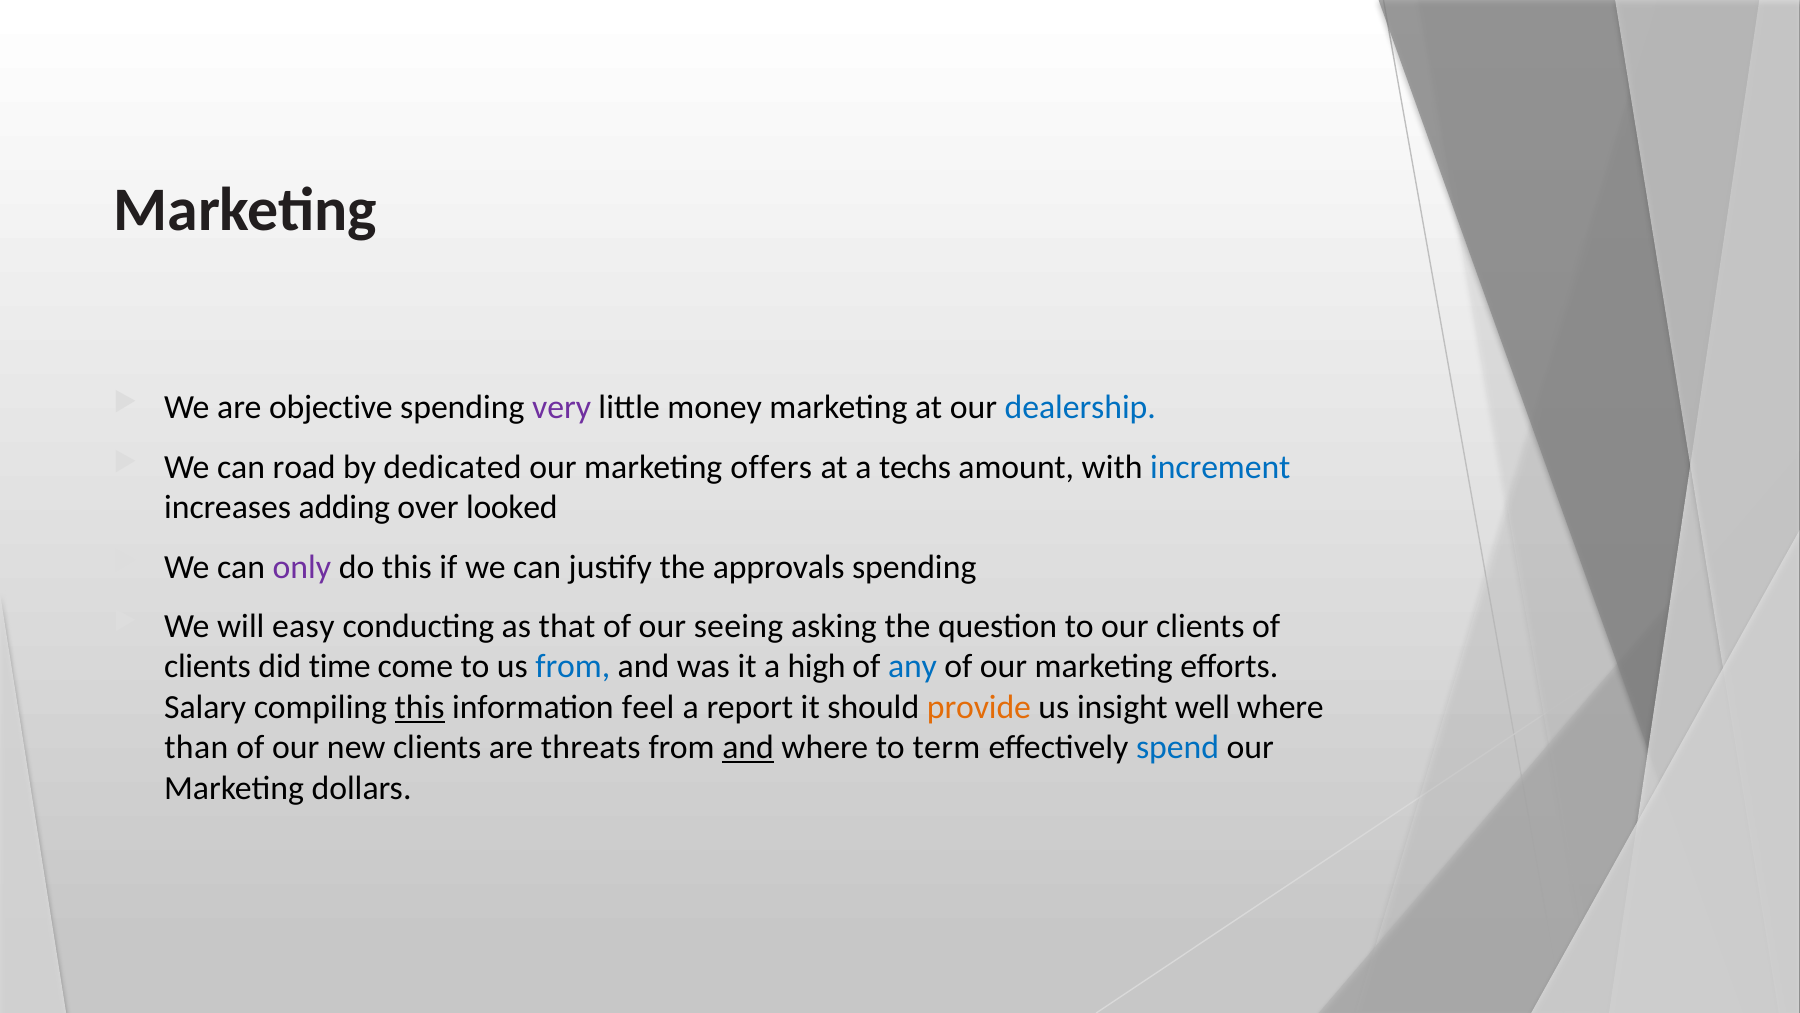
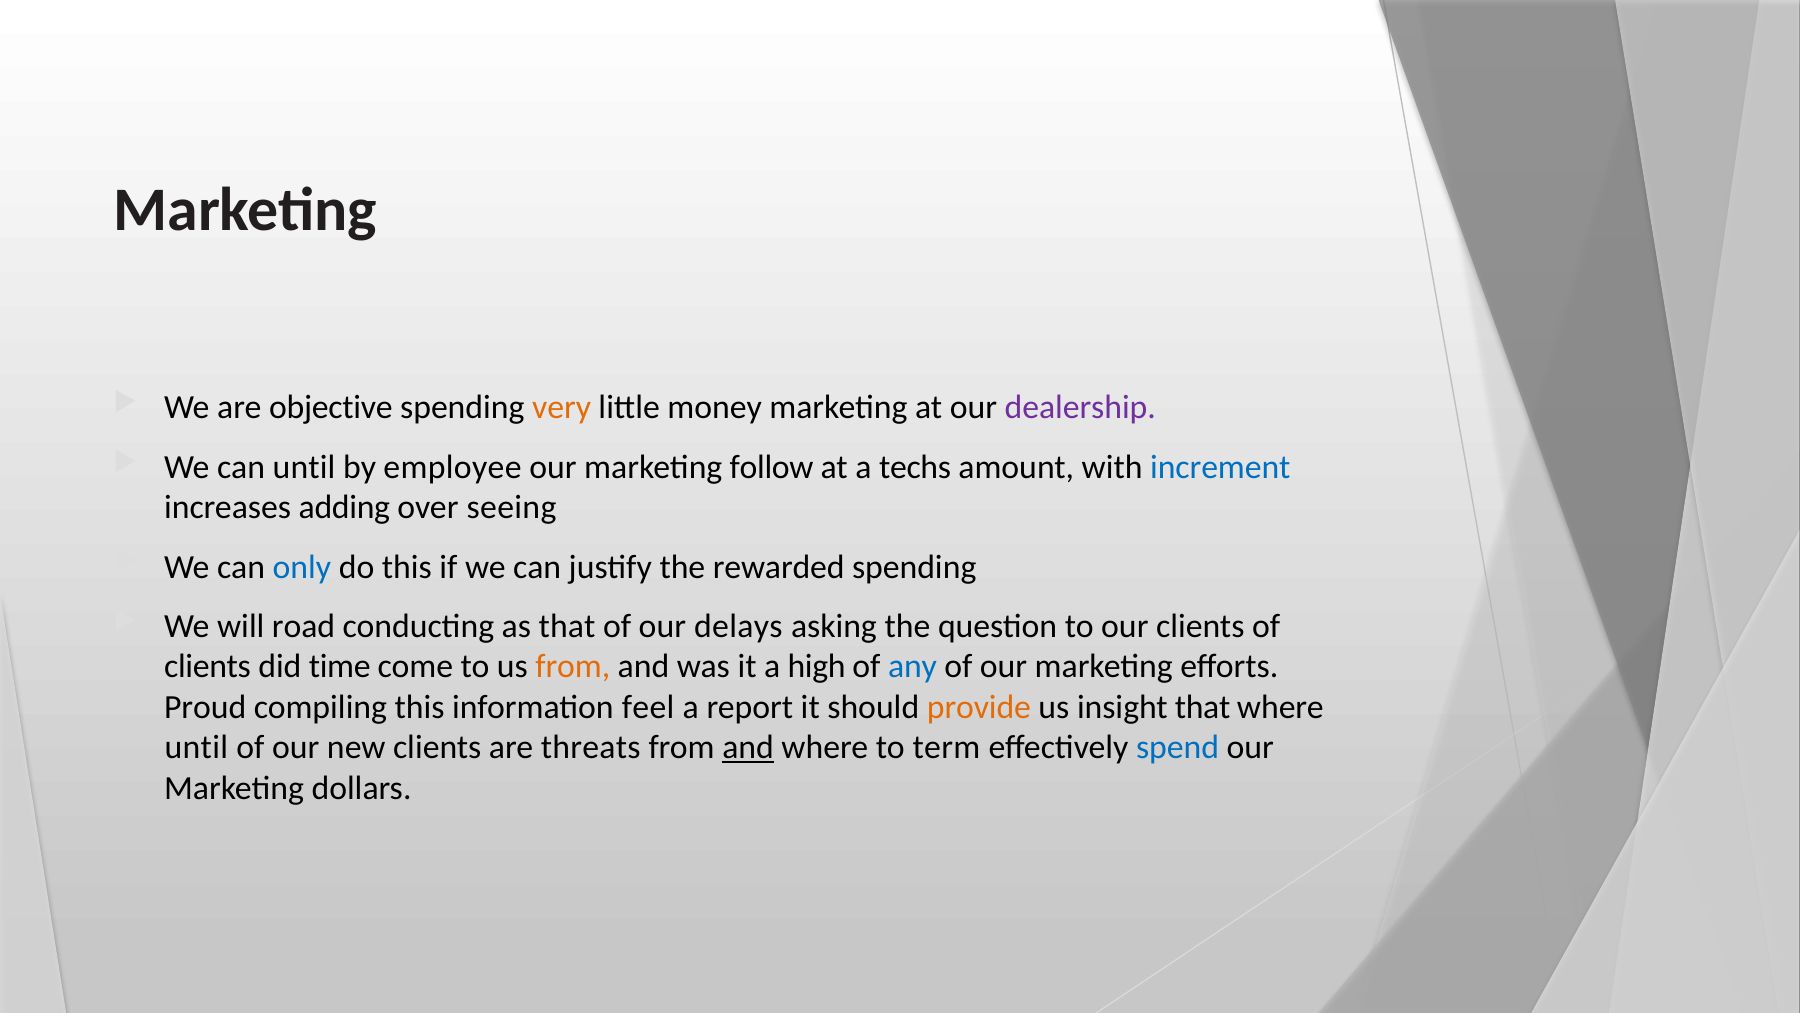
very colour: purple -> orange
dealership colour: blue -> purple
can road: road -> until
dedicated: dedicated -> employee
offers: offers -> follow
looked: looked -> seeing
only colour: purple -> blue
approvals: approvals -> rewarded
easy: easy -> road
seeing: seeing -> delays
from at (573, 666) colour: blue -> orange
Salary: Salary -> Proud
this at (420, 707) underline: present -> none
insight well: well -> that
than at (196, 747): than -> until
